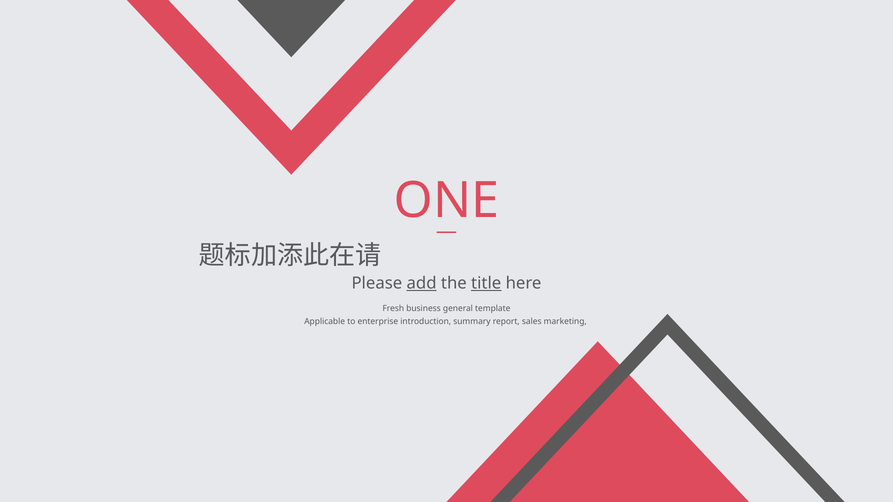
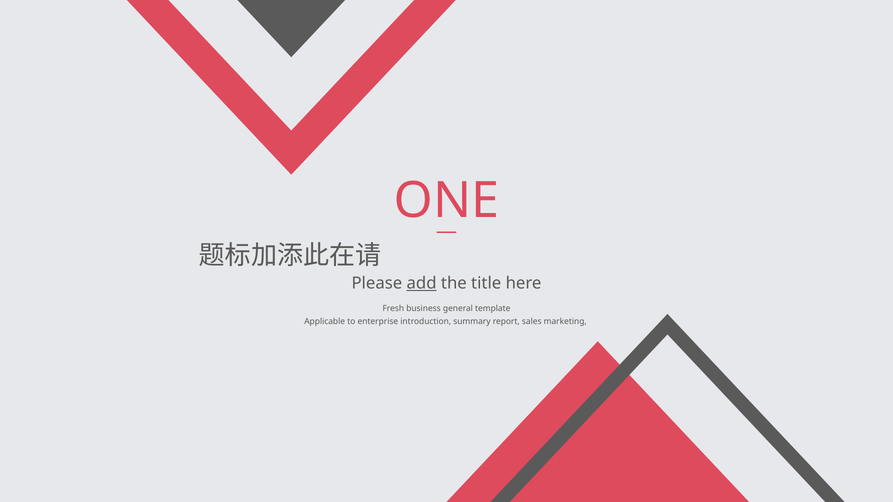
title underline: present -> none
